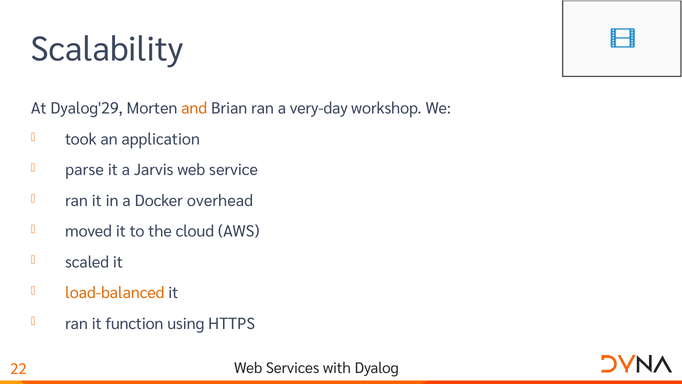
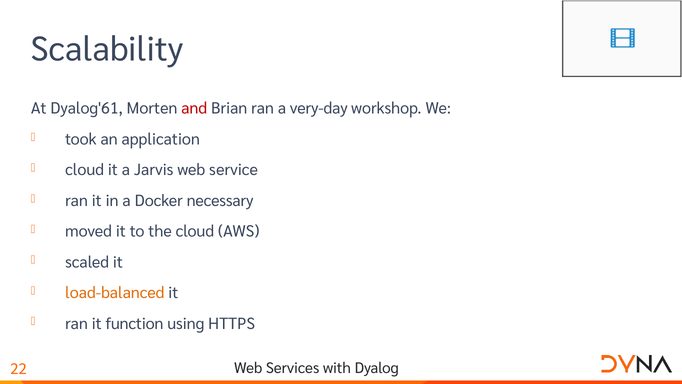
Dyalog'29: Dyalog'29 -> Dyalog'61
and colour: orange -> red
parse at (85, 170): parse -> cloud
overhead: overhead -> necessary
